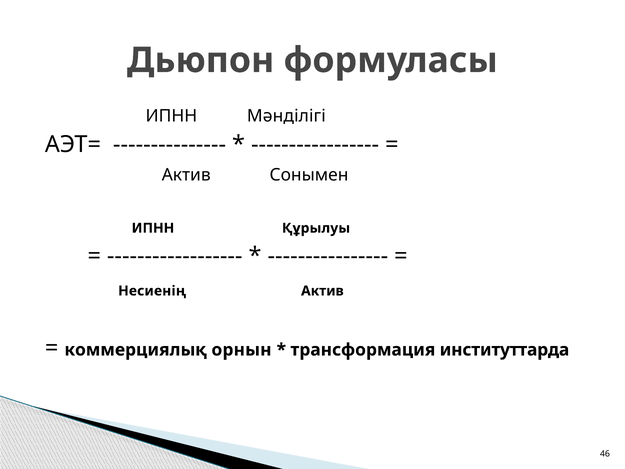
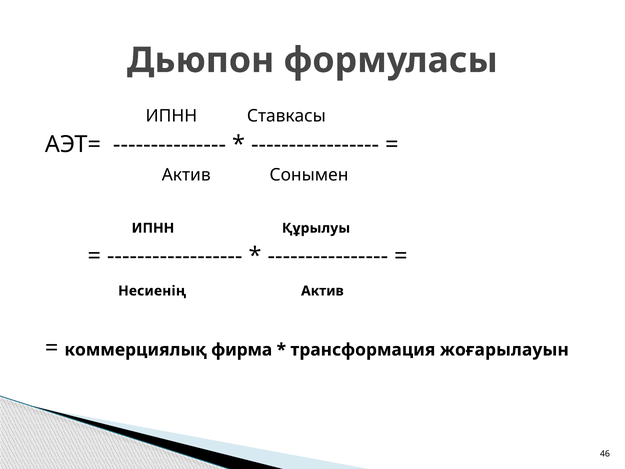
Мәнділігі: Мәнділігі -> Ставкасы
орнын: орнын -> фирма
институттарда: институттарда -> жоғарылауын
